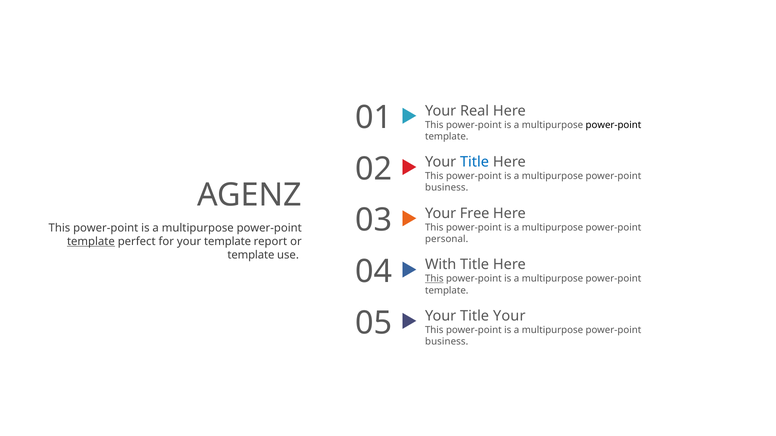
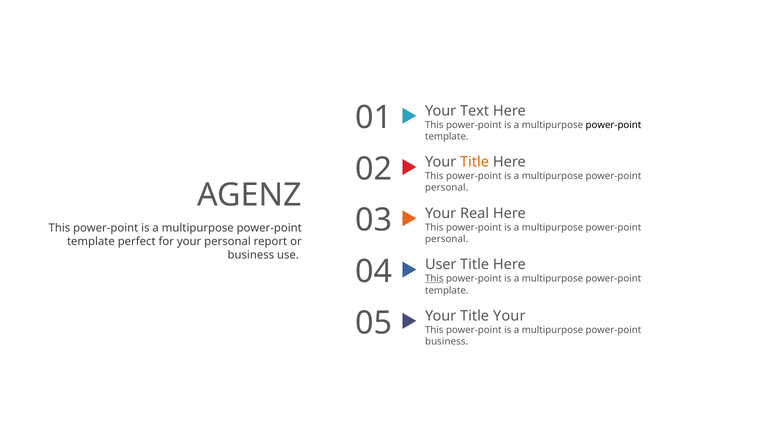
Real: Real -> Text
Title at (475, 162) colour: blue -> orange
business at (447, 188): business -> personal
Free: Free -> Real
template at (91, 242) underline: present -> none
your template: template -> personal
template at (251, 255): template -> business
With: With -> User
